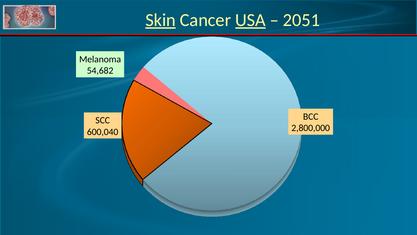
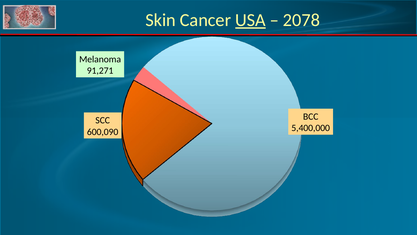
Skin underline: present -> none
2051: 2051 -> 2078
54,682: 54,682 -> 91,271
2,800,000: 2,800,000 -> 5,400,000
600,040: 600,040 -> 600,090
